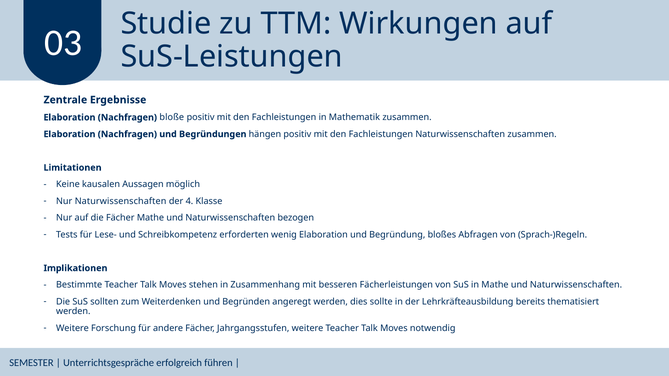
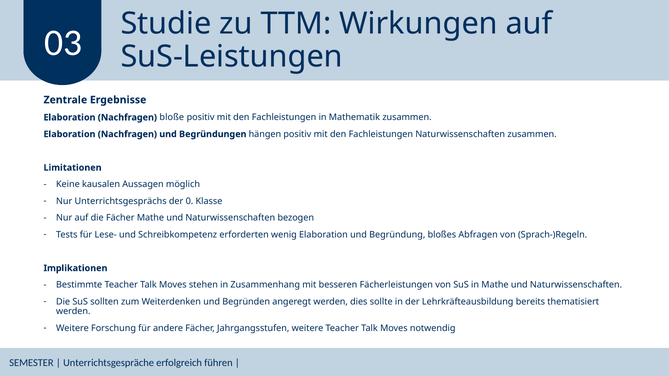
Nur Naturwissenschaften: Naturwissenschaften -> Unterrichtsgesprächs
4: 4 -> 0
